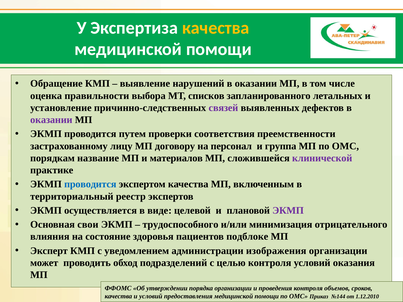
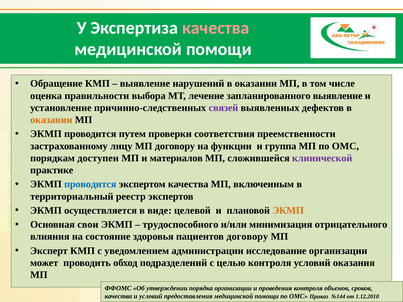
качества at (216, 28) colour: yellow -> pink
списков: списков -> лечение
запланированного летальных: летальных -> выявление
оказании at (51, 120) colour: purple -> orange
персонал: персонал -> функции
название: название -> доступен
ЭКМП at (288, 211) colour: purple -> orange
пациентов подблоке: подблоке -> договору
изображения: изображения -> исследование
